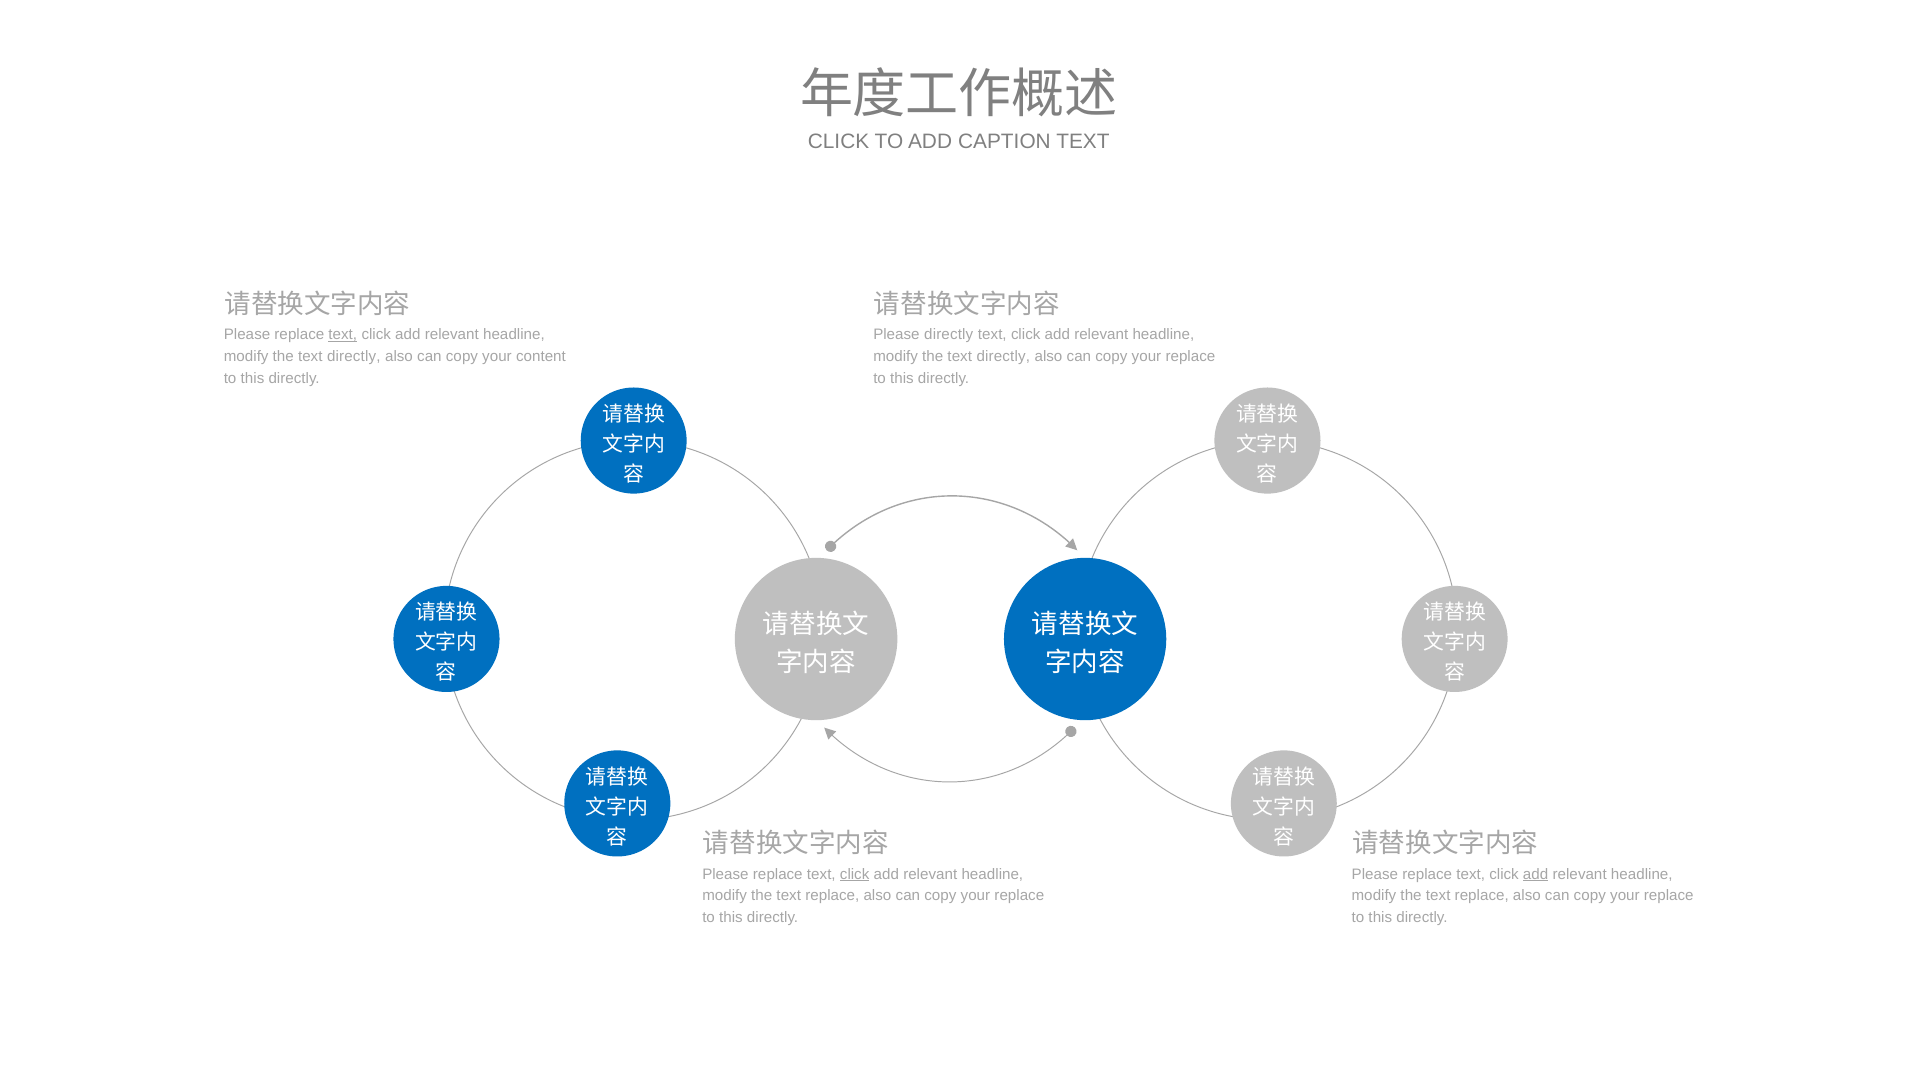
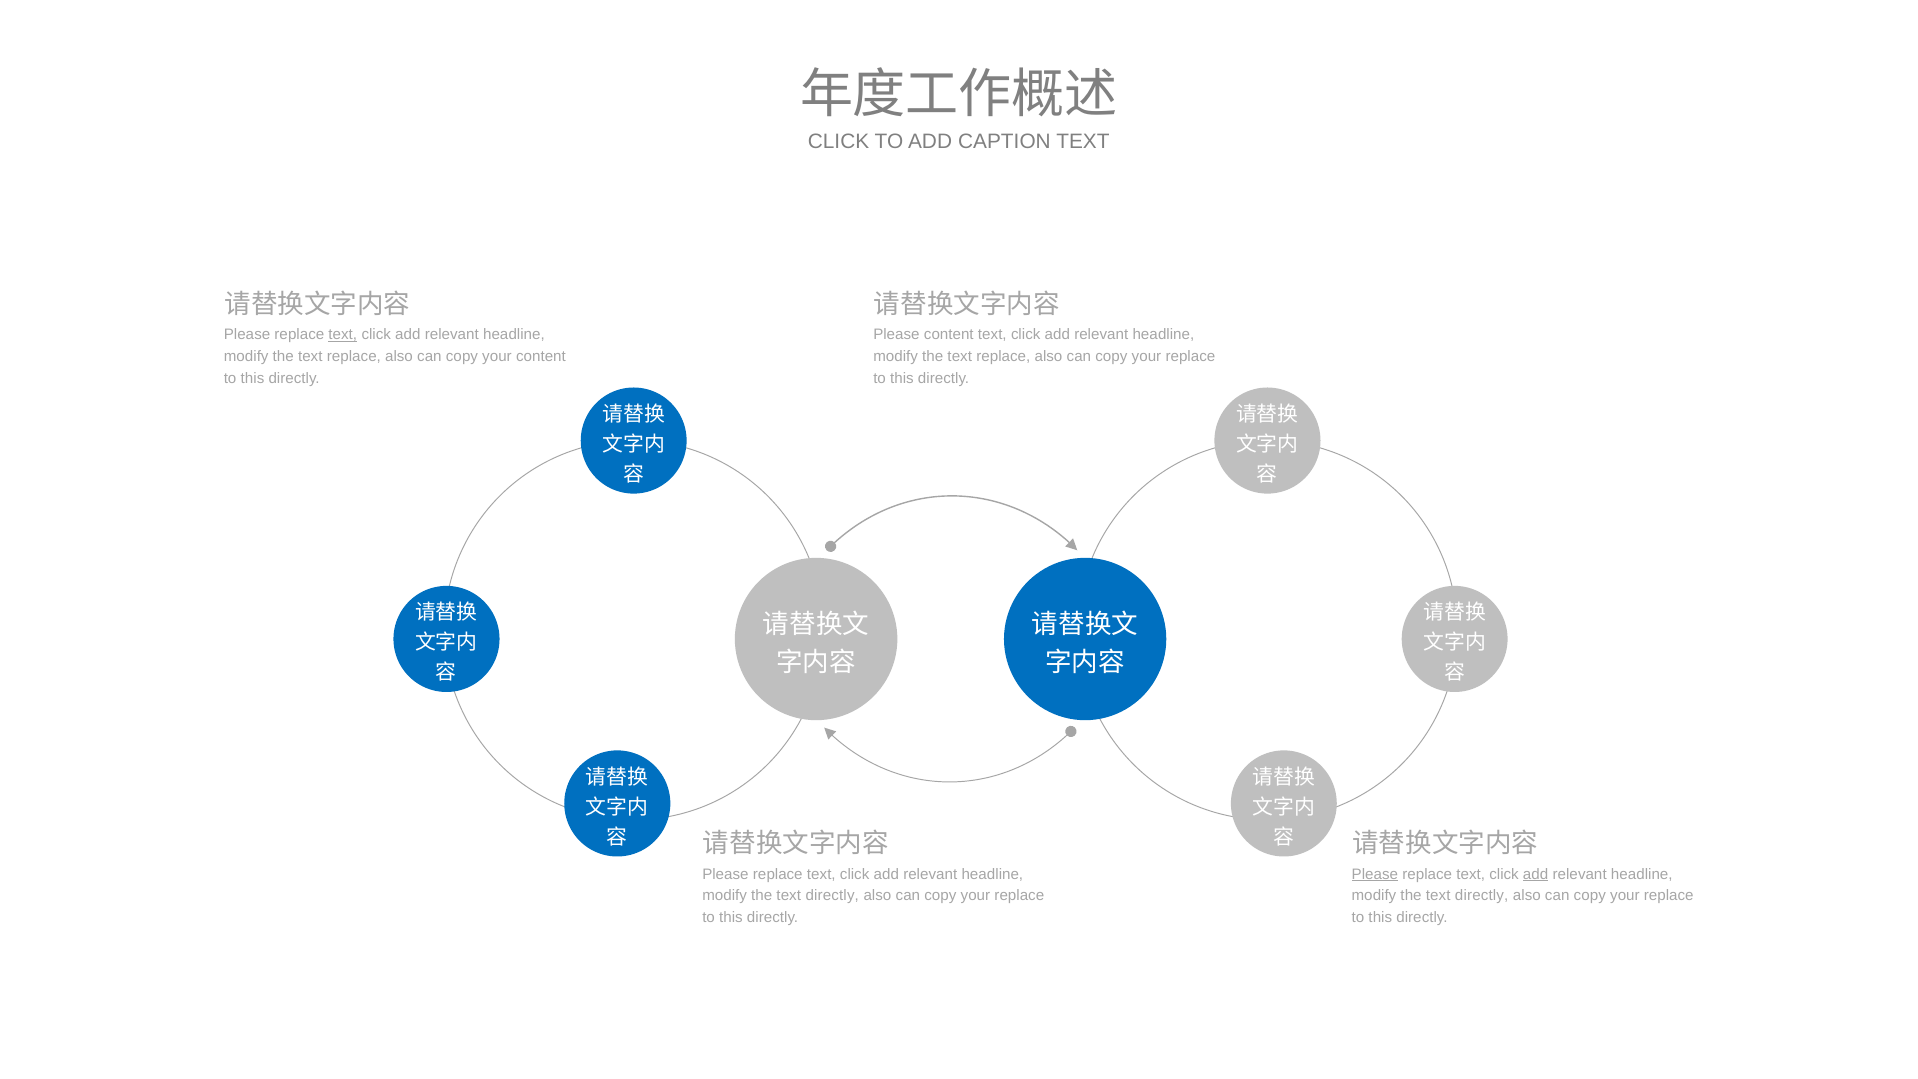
Please directly: directly -> content
directly at (354, 357): directly -> replace
directly at (1003, 357): directly -> replace
click at (855, 874) underline: present -> none
Please at (1375, 874) underline: none -> present
replace at (832, 896): replace -> directly
replace at (1482, 896): replace -> directly
